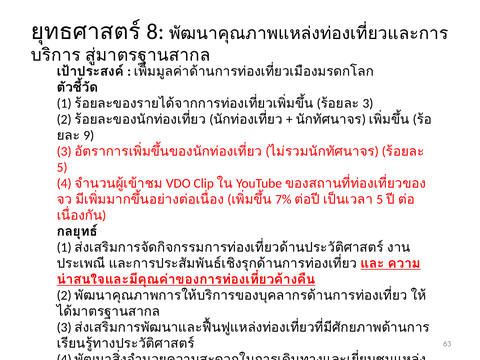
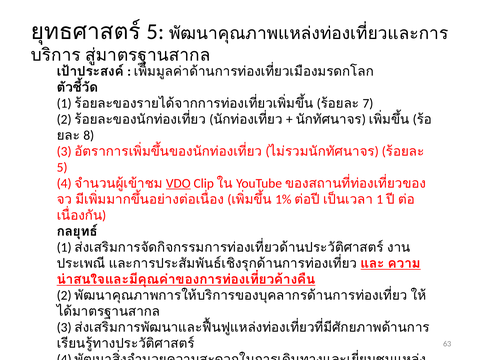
8 at (155, 32): 8 -> 5
3 at (368, 103): 3 -> 7
9: 9 -> 8
VDO underline: none -> present
7%: 7% -> 1%
5 at (380, 199): 5 -> 1
